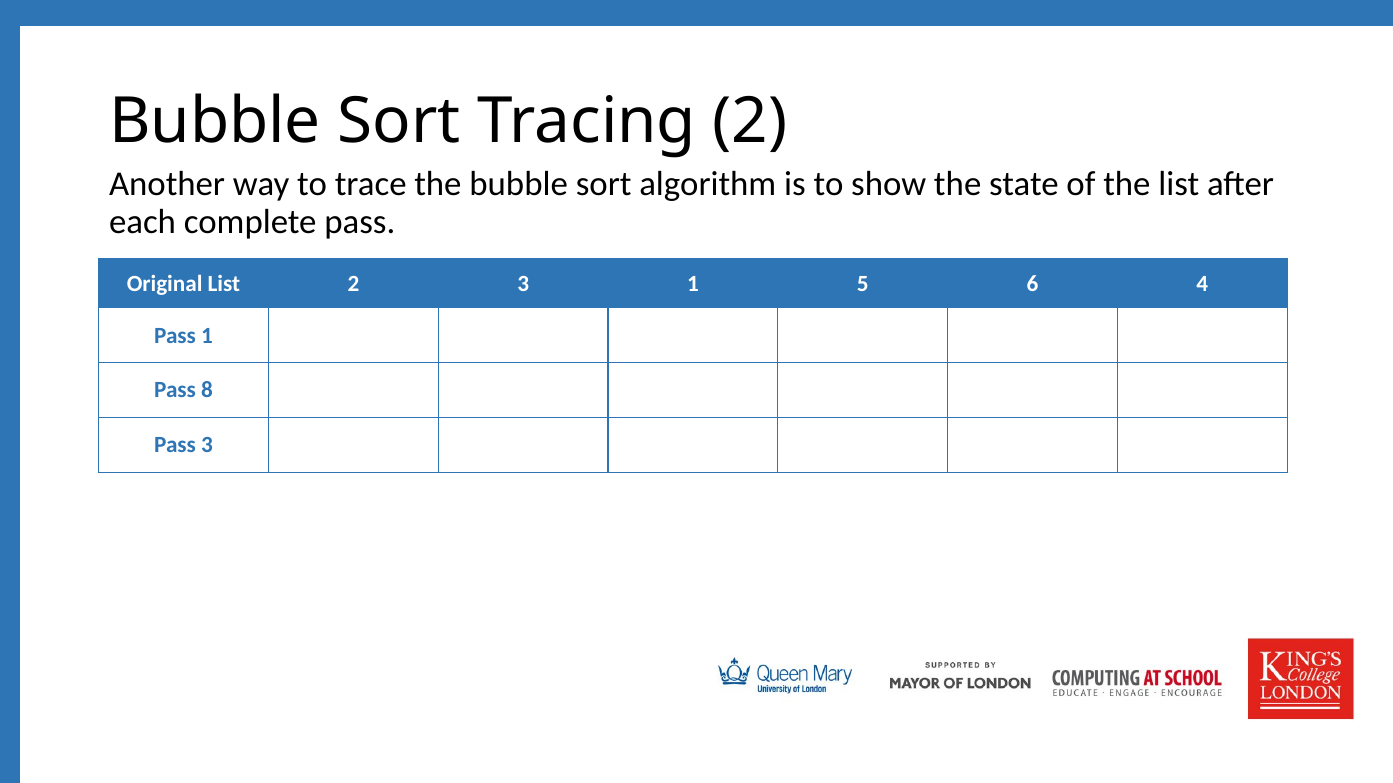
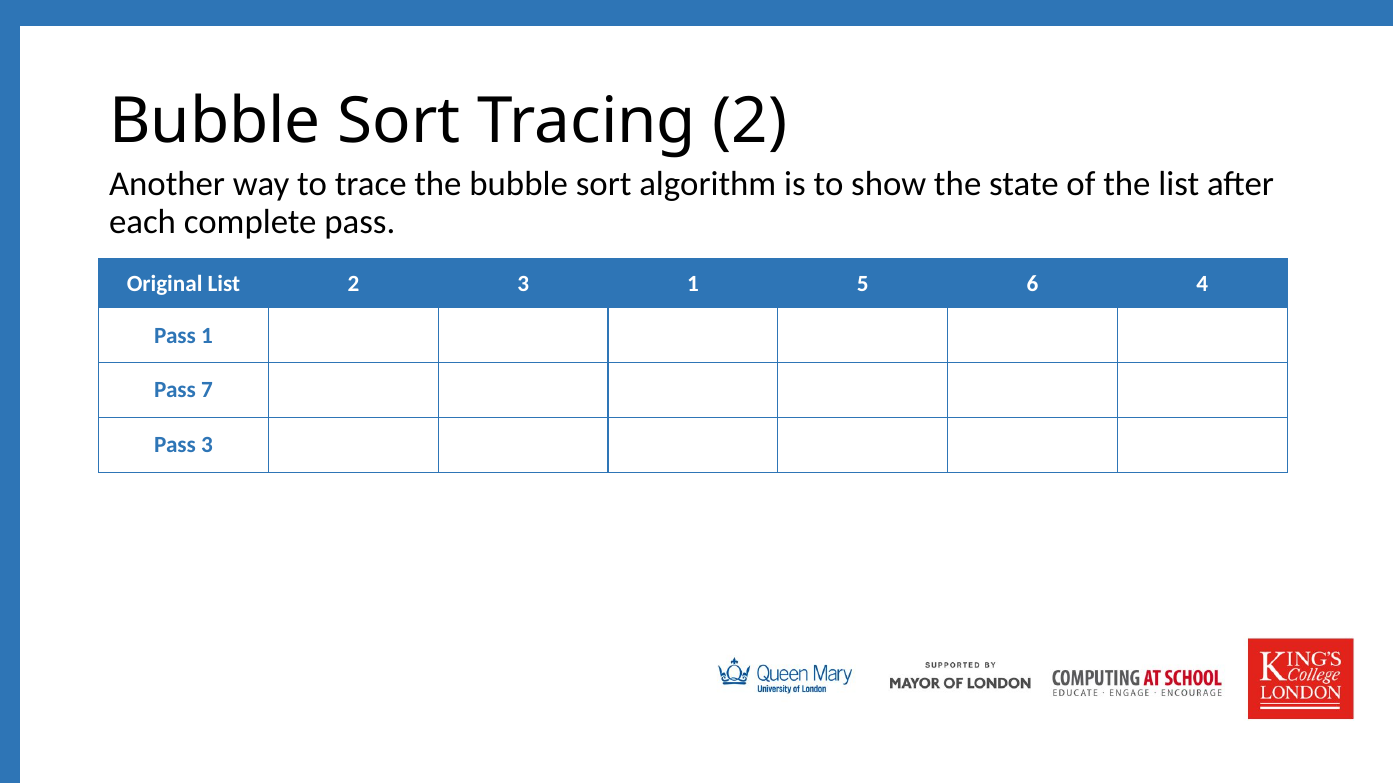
8: 8 -> 7
